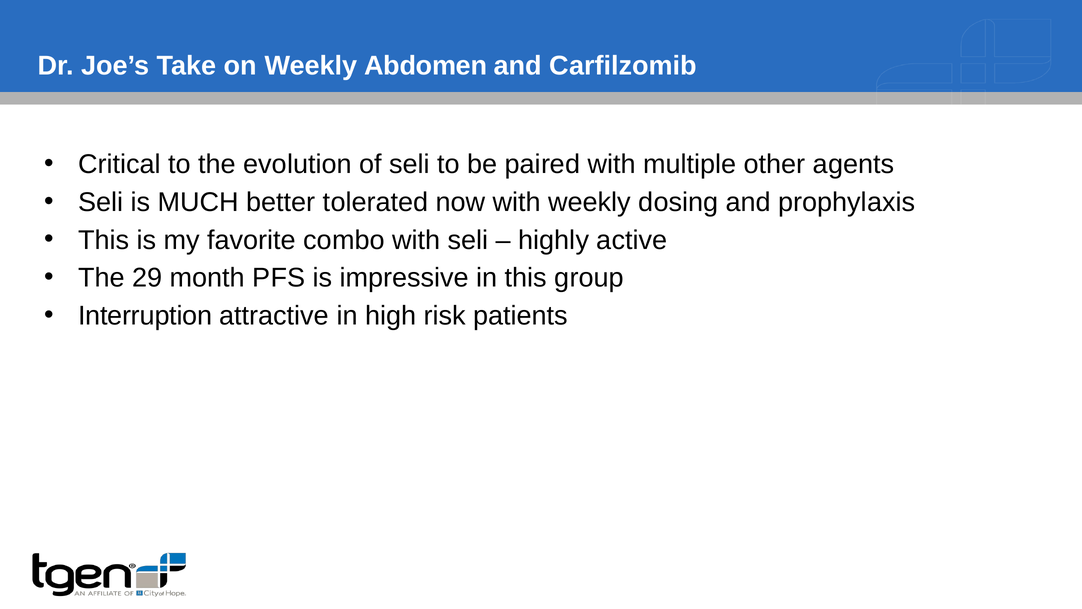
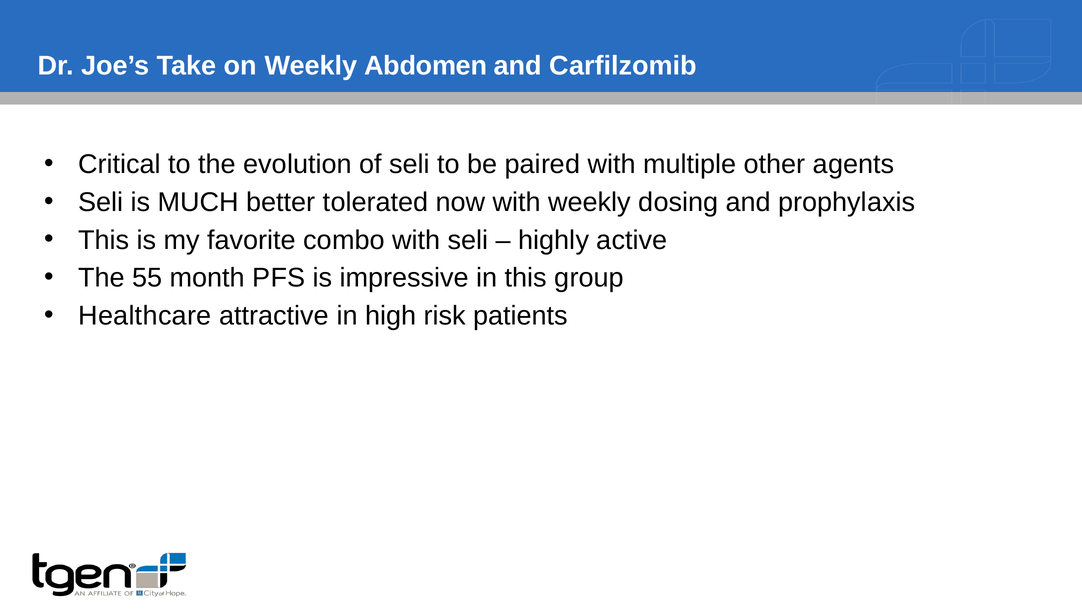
29: 29 -> 55
Interruption: Interruption -> Healthcare
